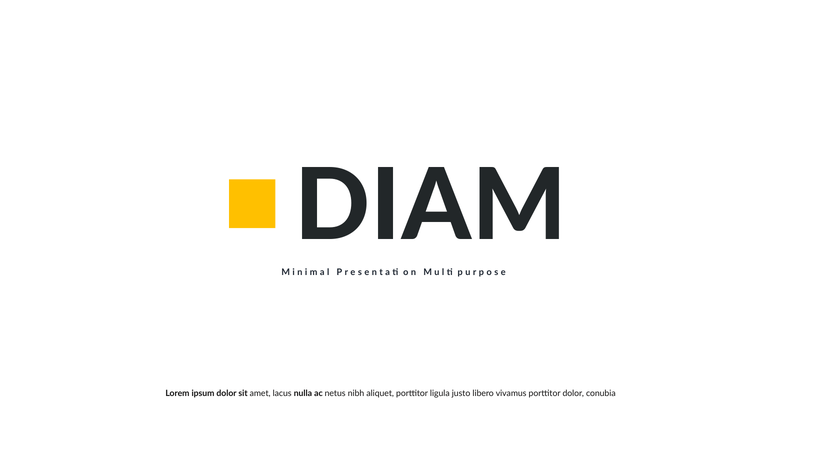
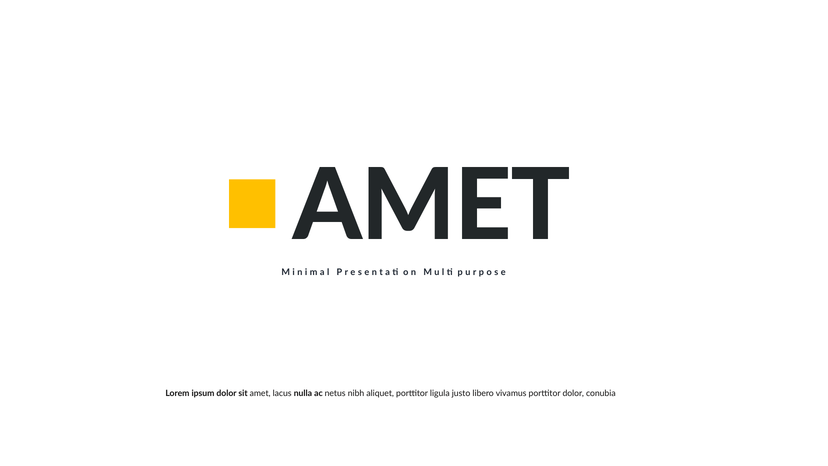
DIAM at (431, 206): DIAM -> AMET
